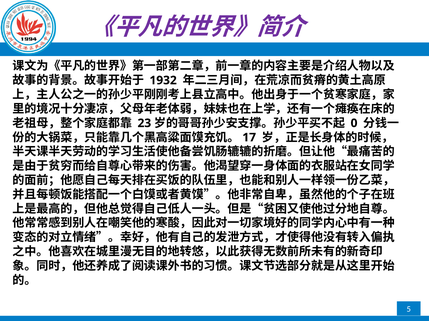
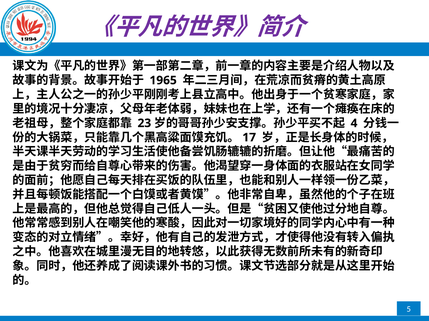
1932: 1932 -> 1965
0: 0 -> 4
